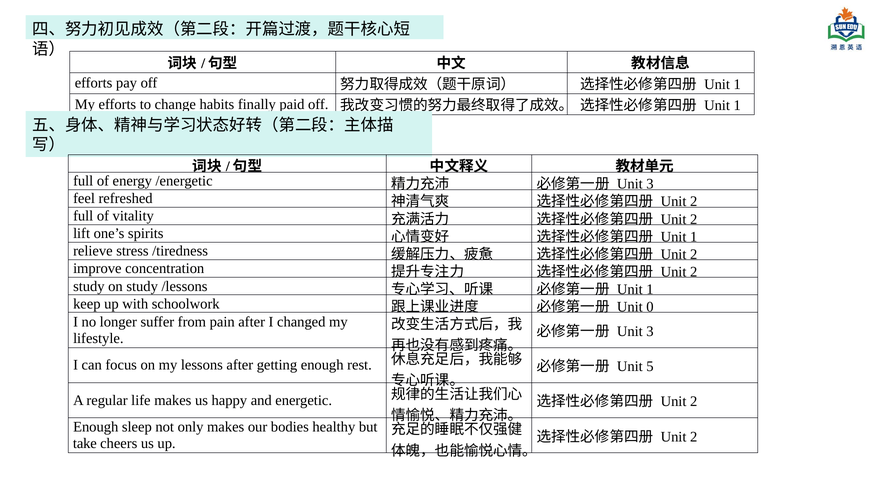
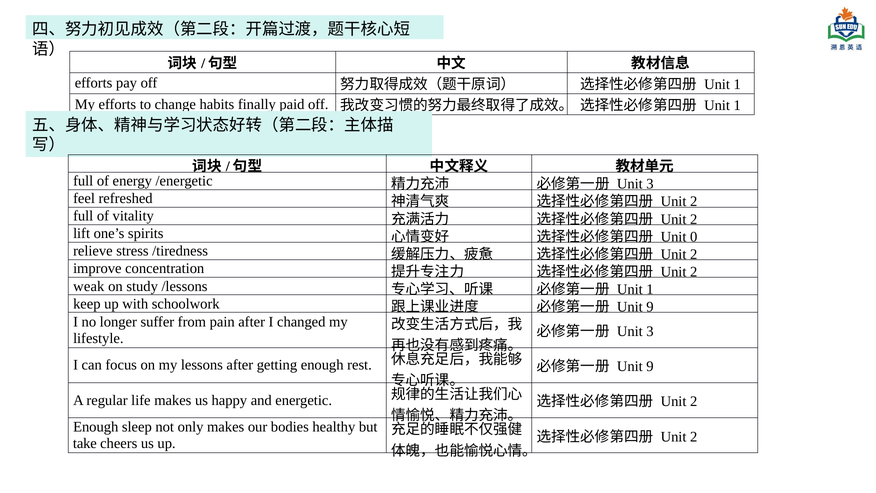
1 at (694, 237): 1 -> 0
study at (89, 286): study -> weak
0 at (650, 307): 0 -> 9
5 at (650, 366): 5 -> 9
